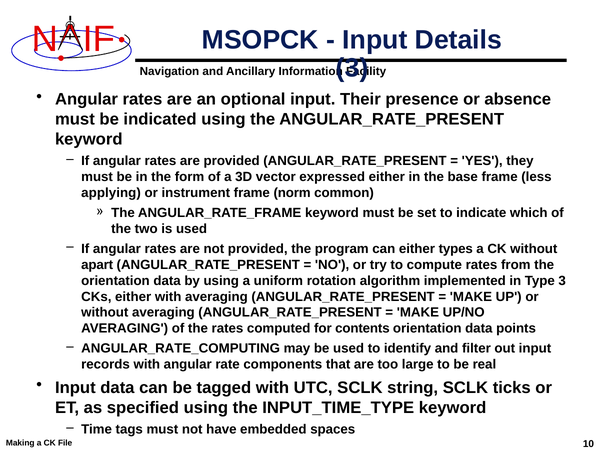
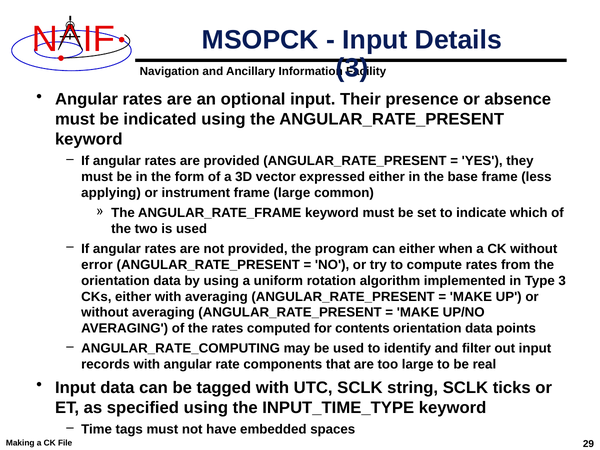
frame norm: norm -> large
types: types -> when
apart: apart -> error
10: 10 -> 29
